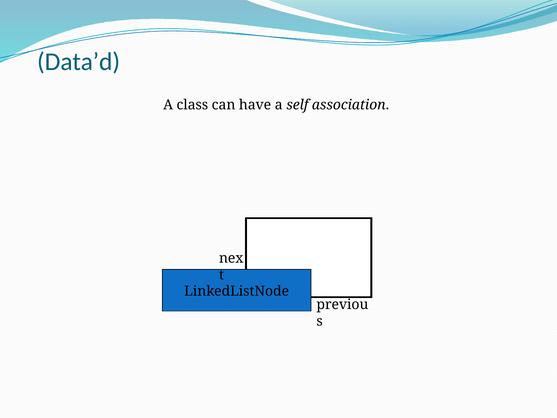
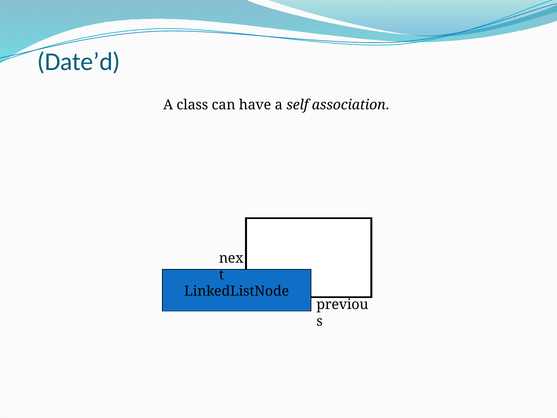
Data’d: Data’d -> Date’d
